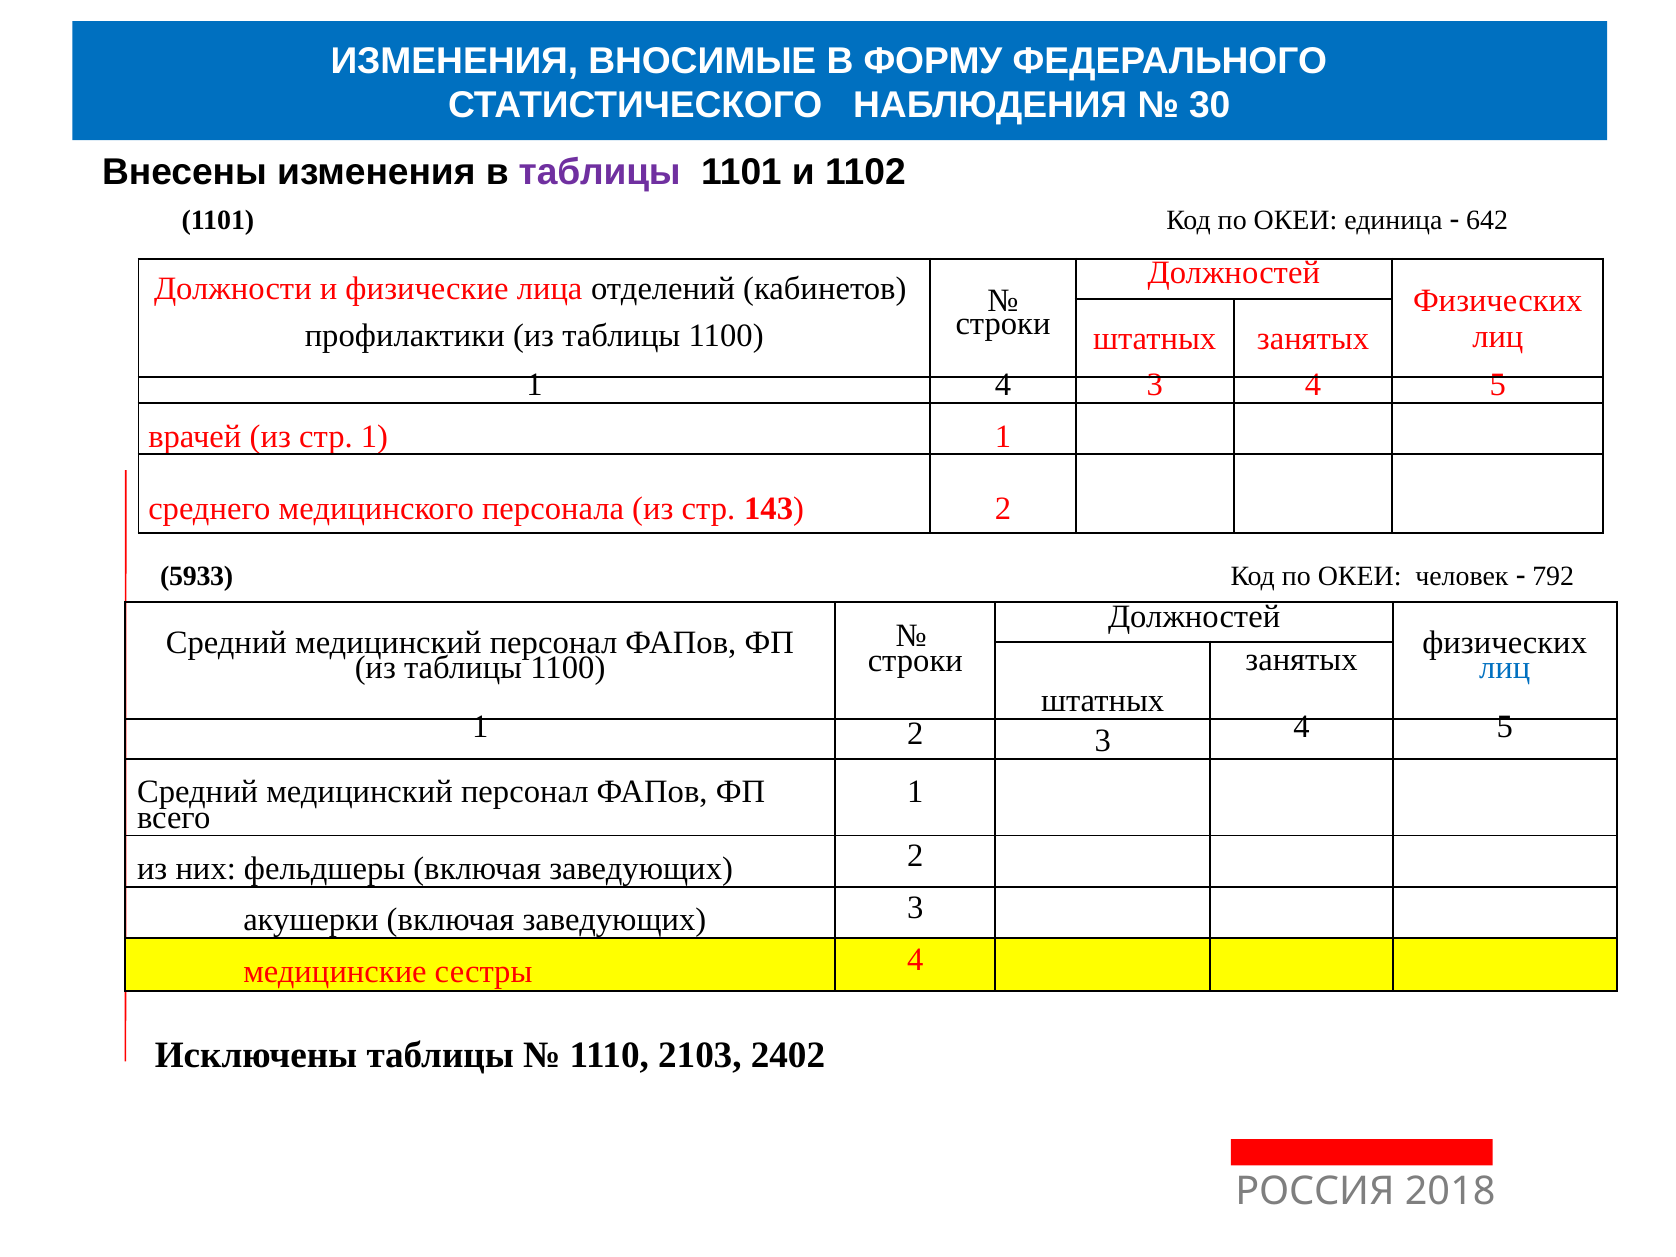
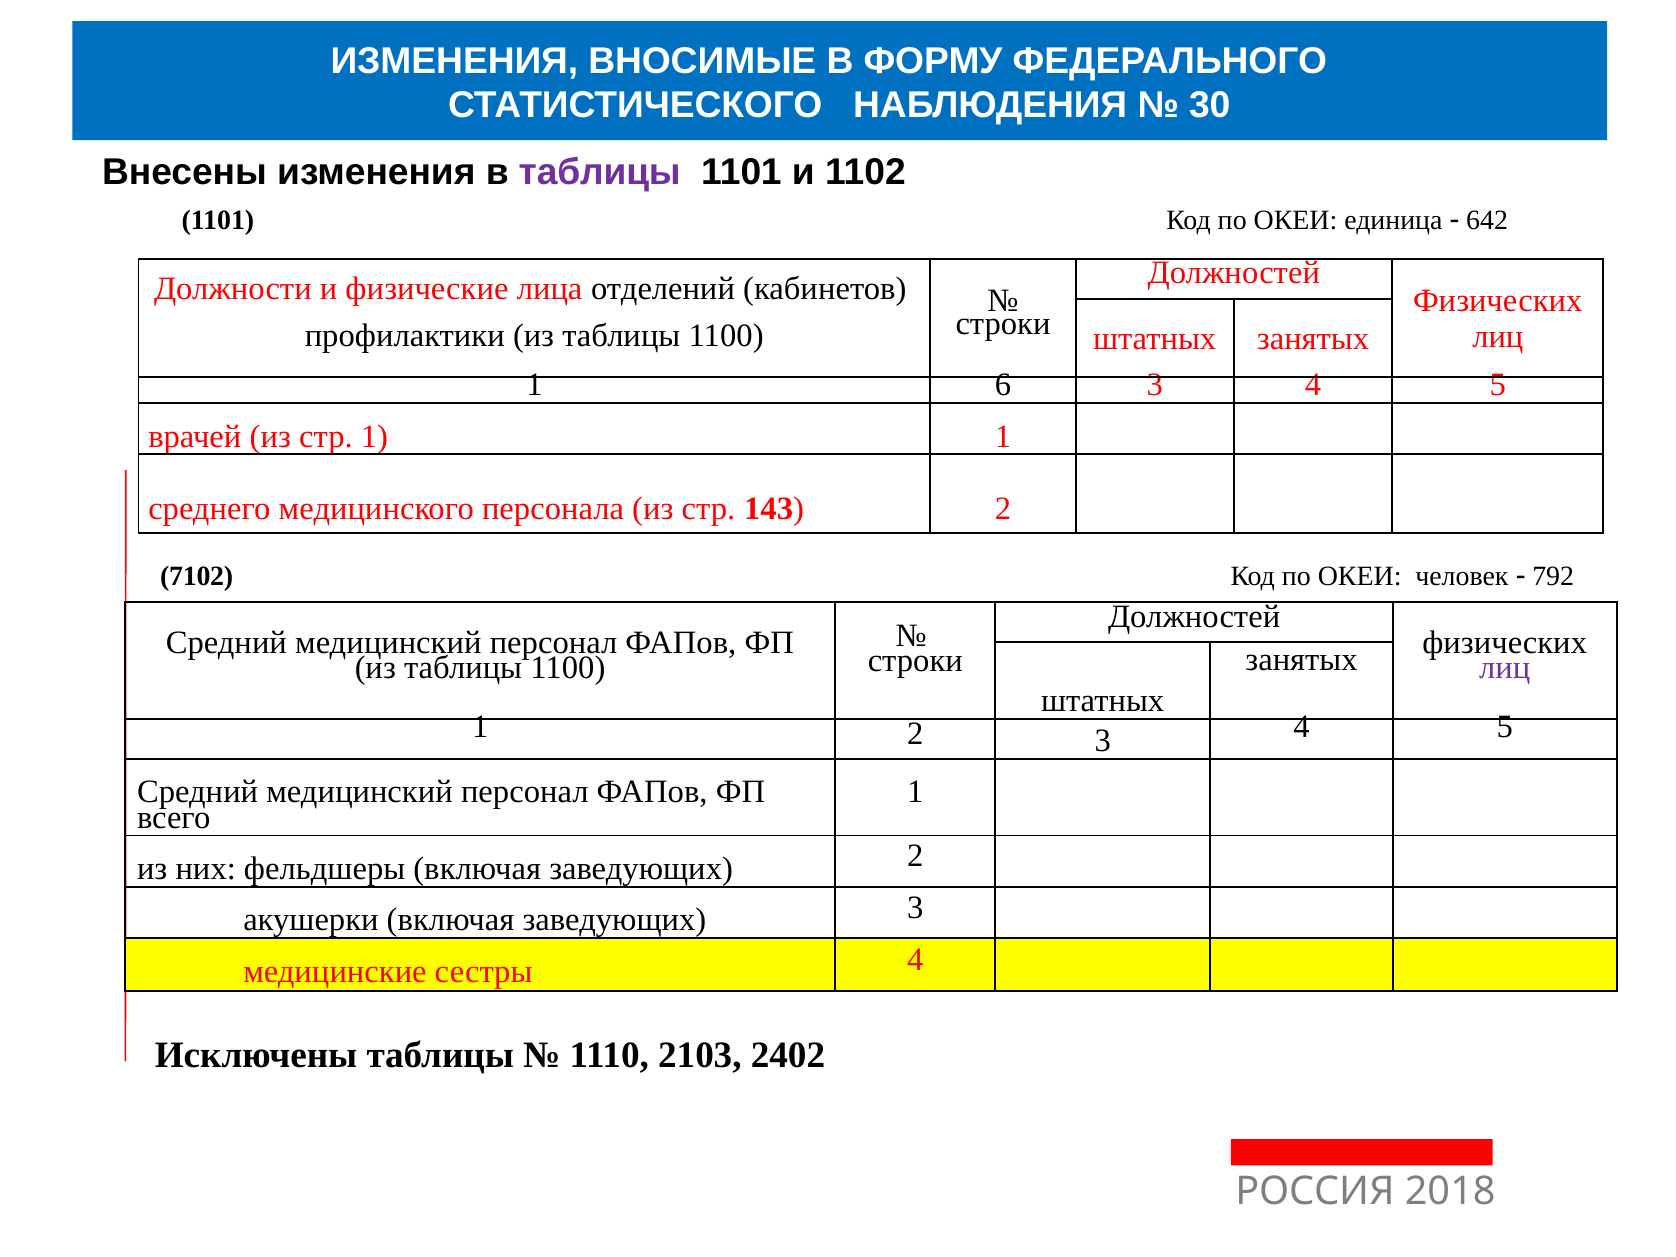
1 4: 4 -> 6
5933: 5933 -> 7102
лиц at (1505, 668) colour: blue -> purple
